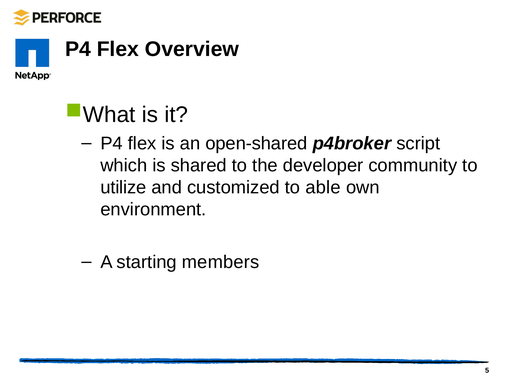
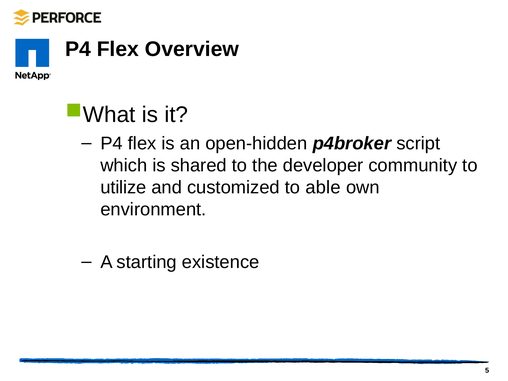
open-shared: open-shared -> open-hidden
members: members -> existence
